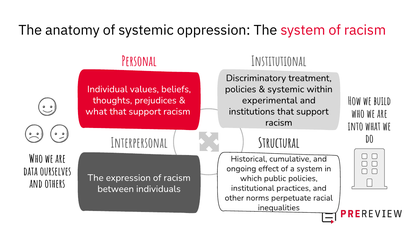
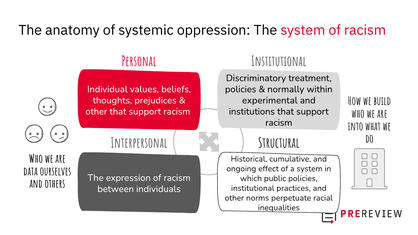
systemic at (286, 89): systemic -> normally
what at (96, 112): what -> other
